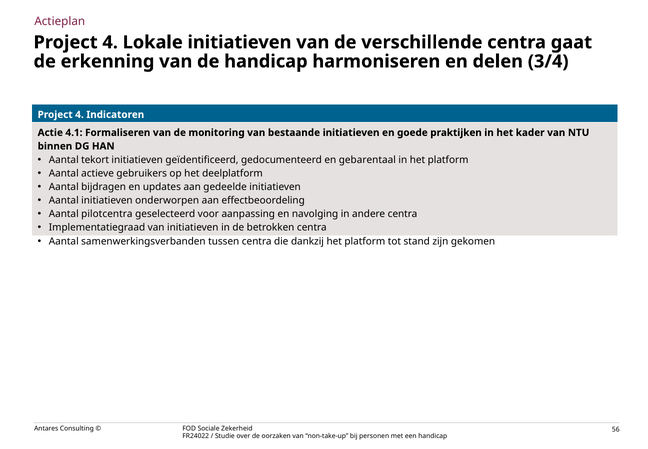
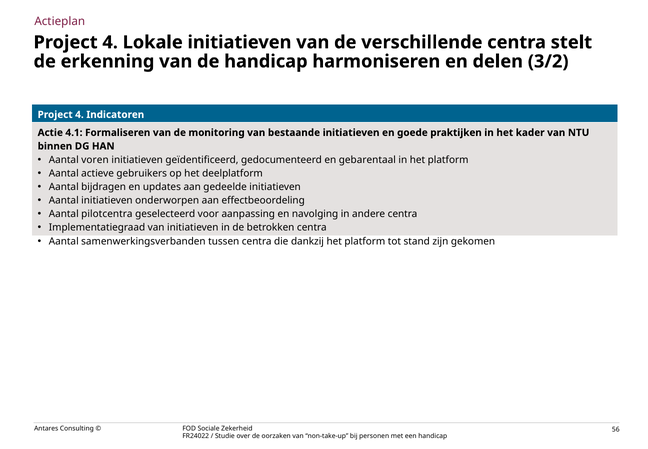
gaat: gaat -> stelt
3/4: 3/4 -> 3/2
tekort: tekort -> voren
